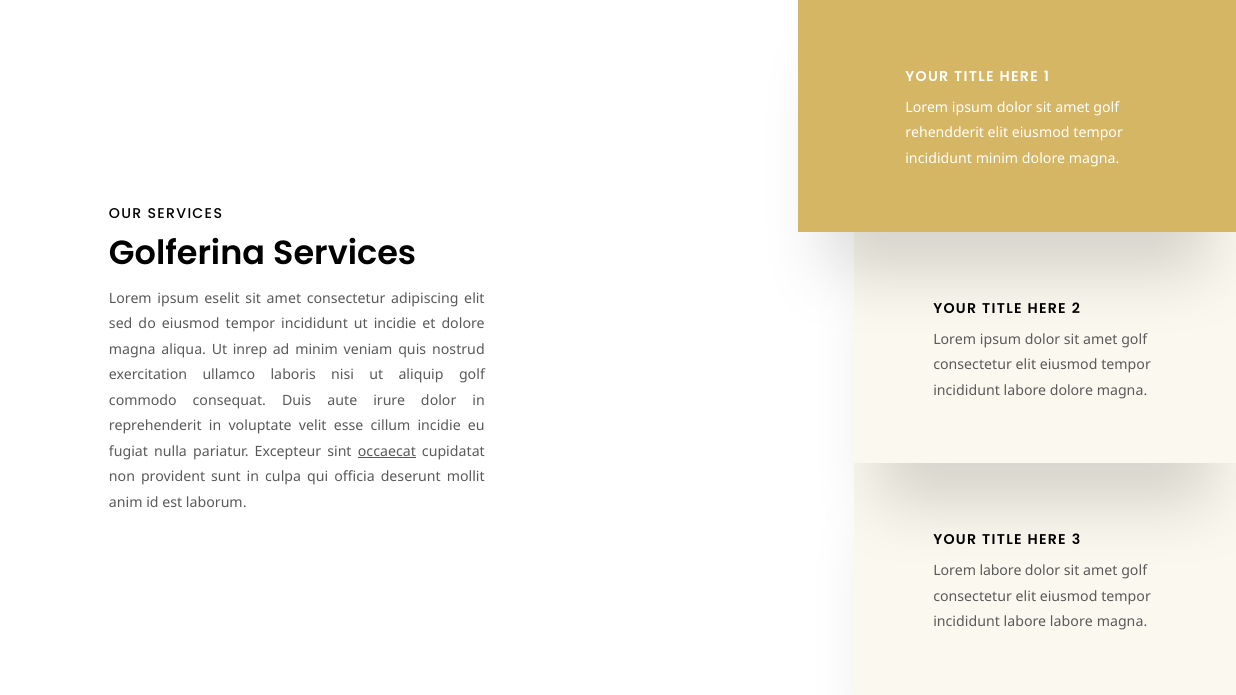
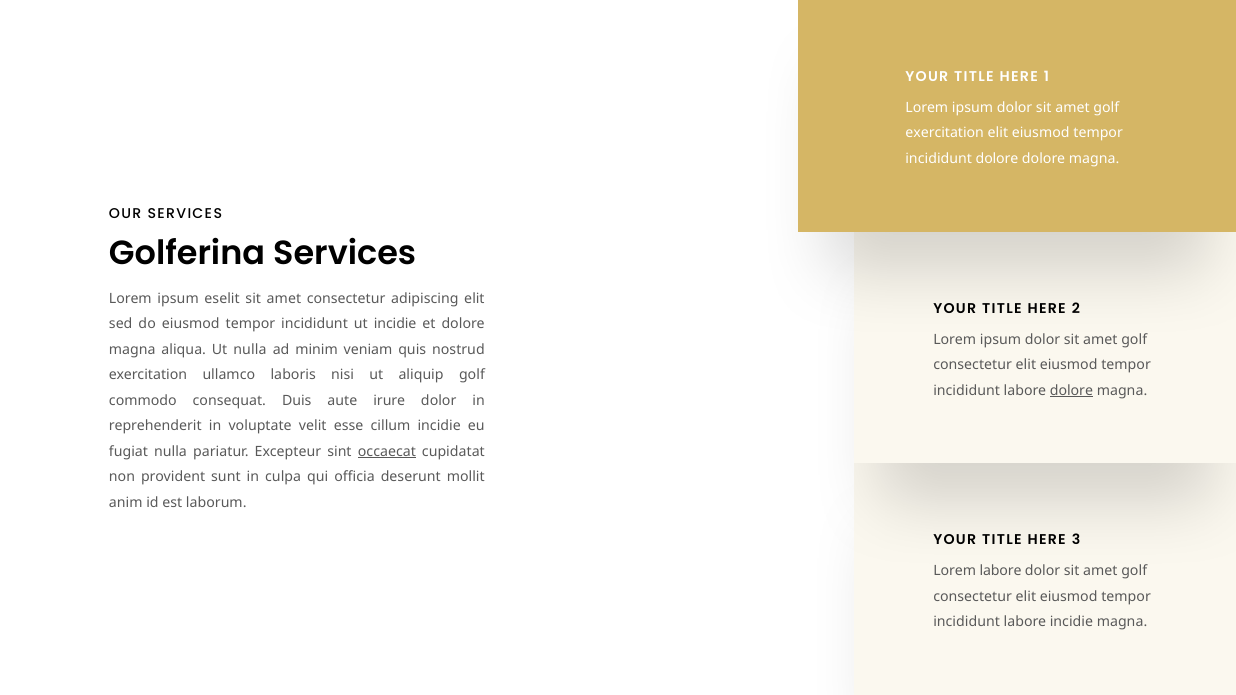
rehendderit at (945, 133): rehendderit -> exercitation
incididunt minim: minim -> dolore
Ut inrep: inrep -> nulla
dolore at (1071, 391) underline: none -> present
labore labore: labore -> incidie
